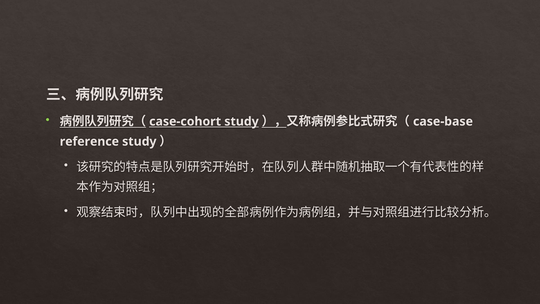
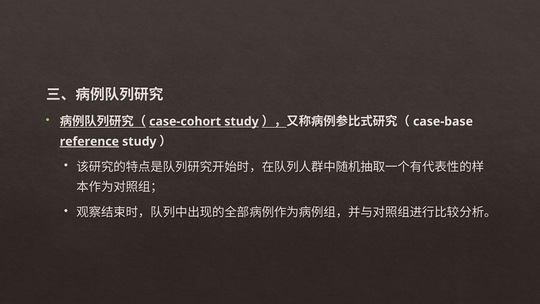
reference underline: none -> present
